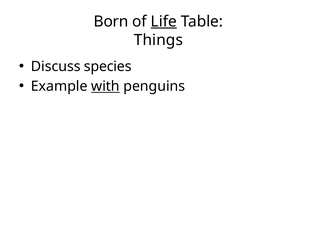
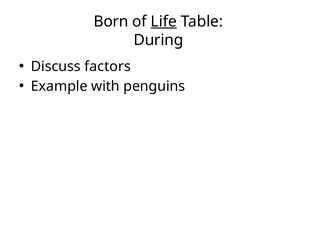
Things: Things -> During
species: species -> factors
with underline: present -> none
